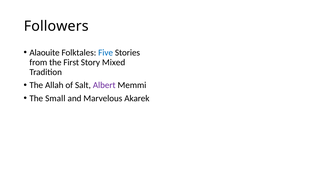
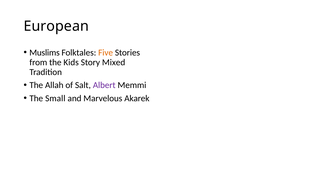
Followers: Followers -> European
Alaouite: Alaouite -> Muslims
Five colour: blue -> orange
First: First -> Kids
